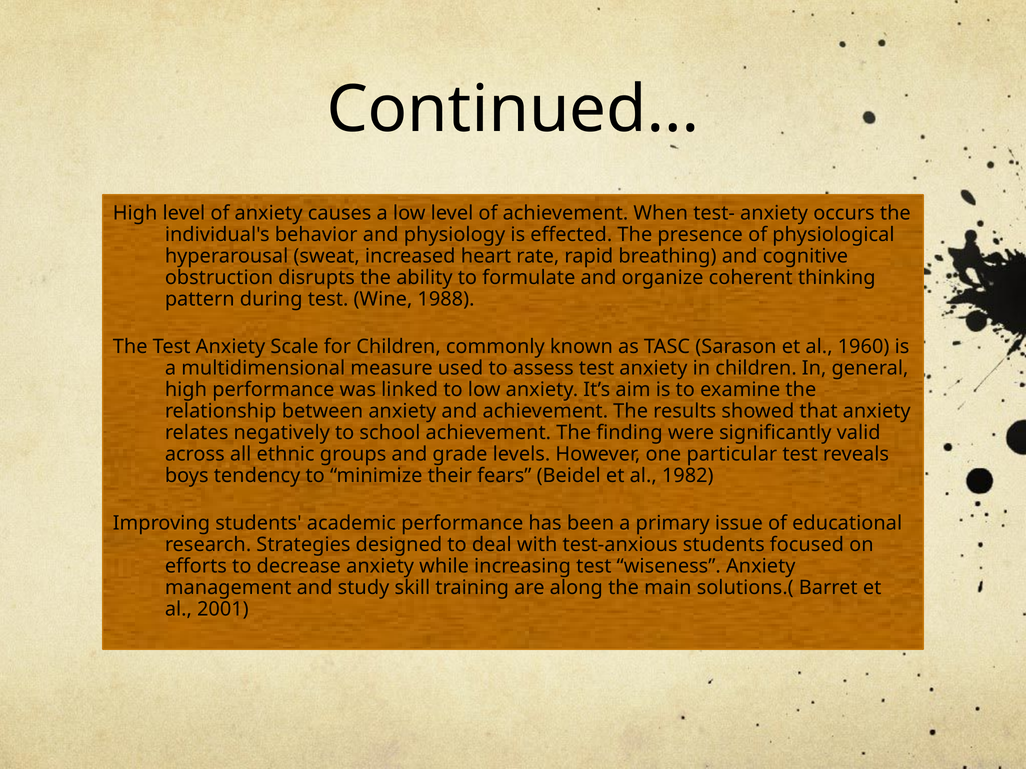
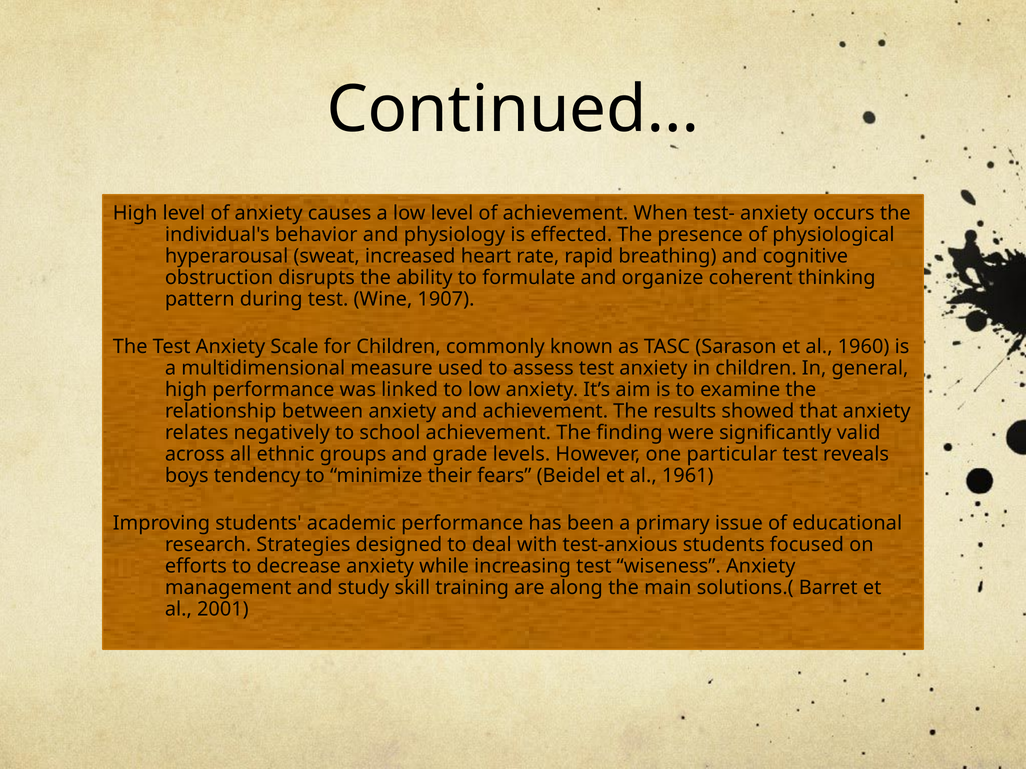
1988: 1988 -> 1907
1982: 1982 -> 1961
